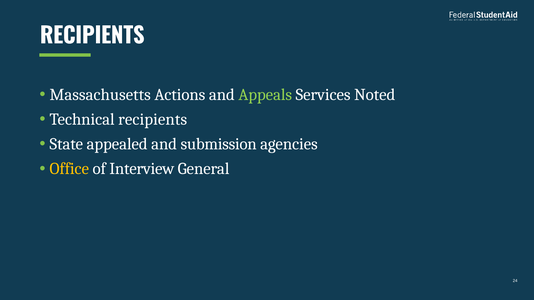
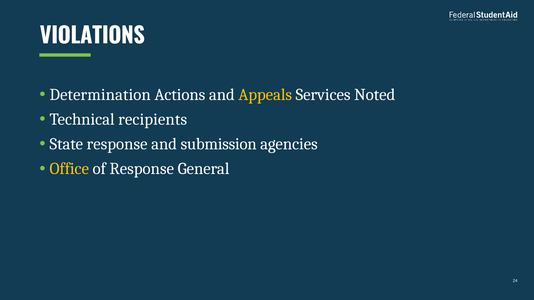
RECIPIENTS at (92, 36): RECIPIENTS -> VIOLATIONS
Massachusetts: Massachusetts -> Determination
Appeals colour: light green -> yellow
State appealed: appealed -> response
of Interview: Interview -> Response
